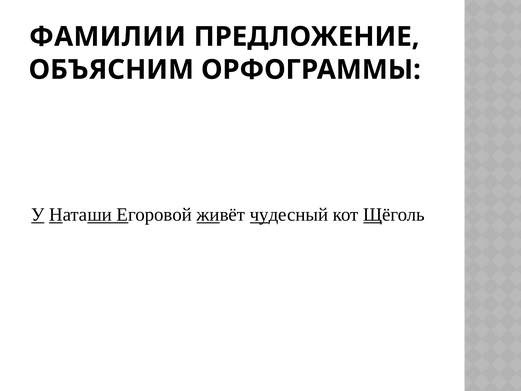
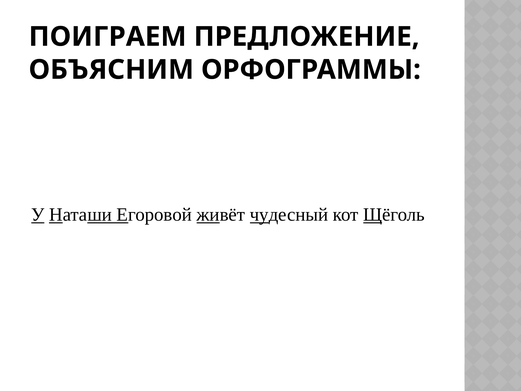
ФАМИЛИИ: ФАМИЛИИ -> ПОИГРАЕМ
